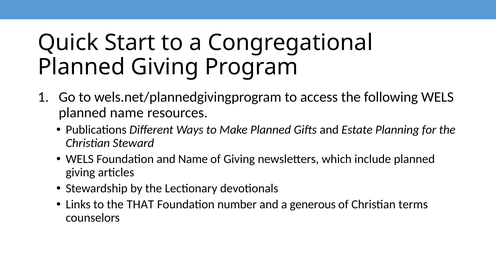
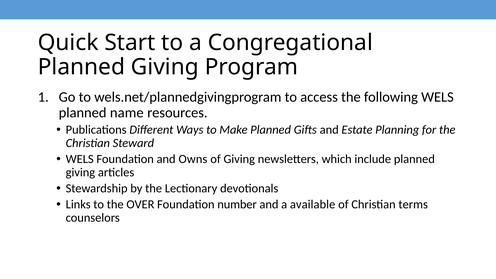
and Name: Name -> Owns
THAT: THAT -> OVER
generous: generous -> available
